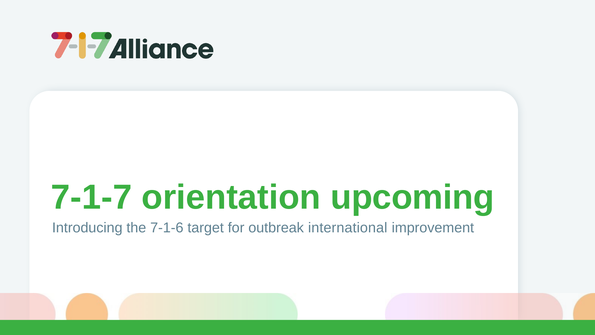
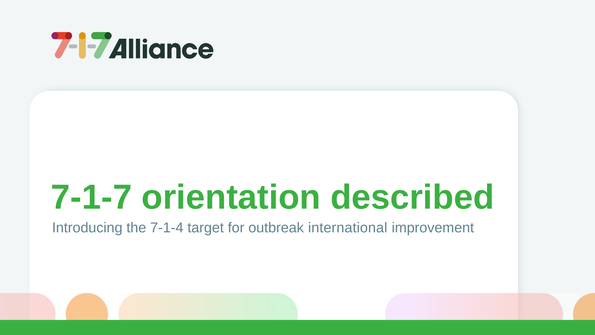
upcoming: upcoming -> described
7-1-6: 7-1-6 -> 7-1-4
